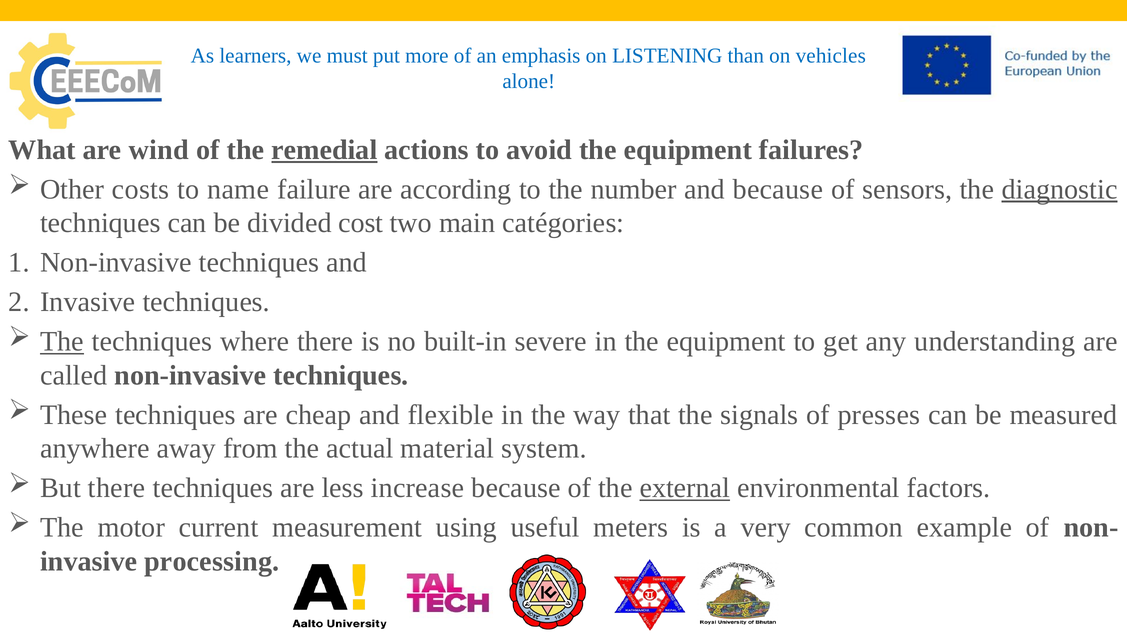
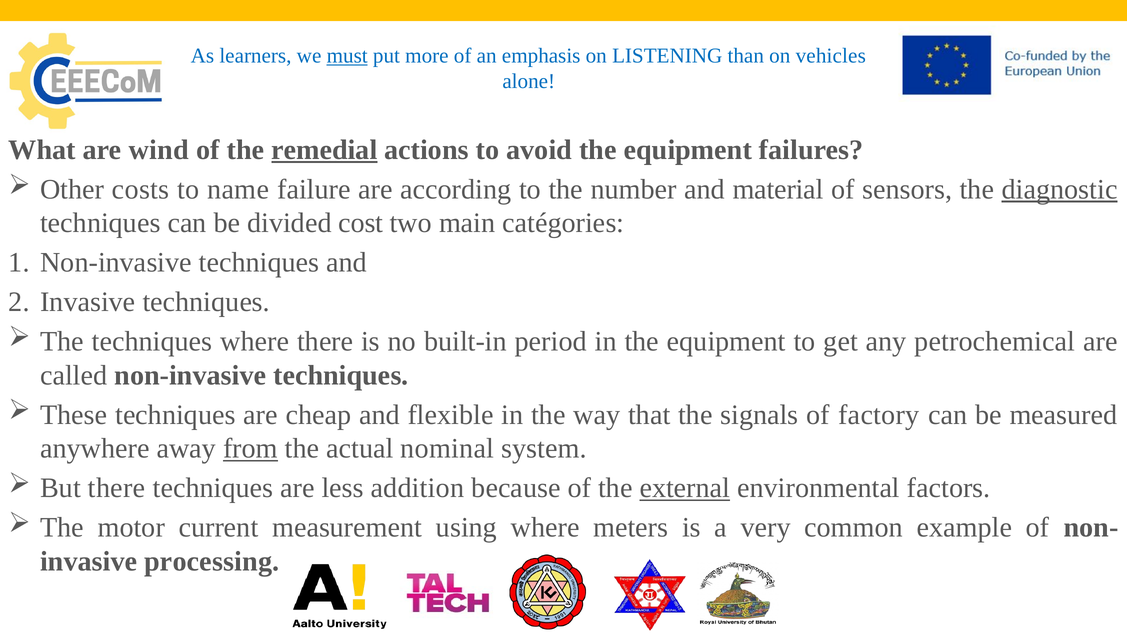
must underline: none -> present
and because: because -> material
The at (62, 341) underline: present -> none
severe: severe -> period
understanding: understanding -> petrochemical
presses: presses -> factory
from underline: none -> present
material: material -> nominal
increase: increase -> addition
using useful: useful -> where
